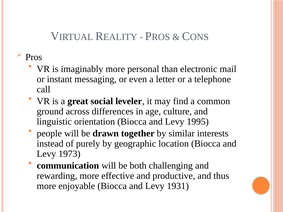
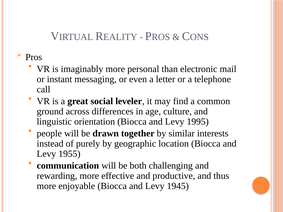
1973: 1973 -> 1955
1931: 1931 -> 1945
